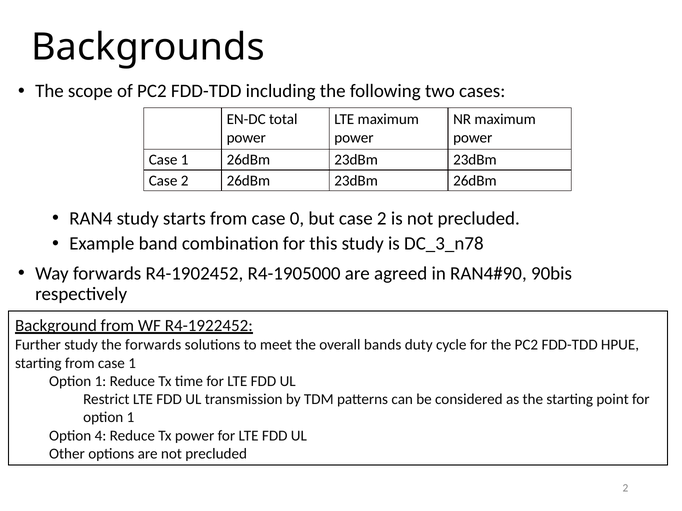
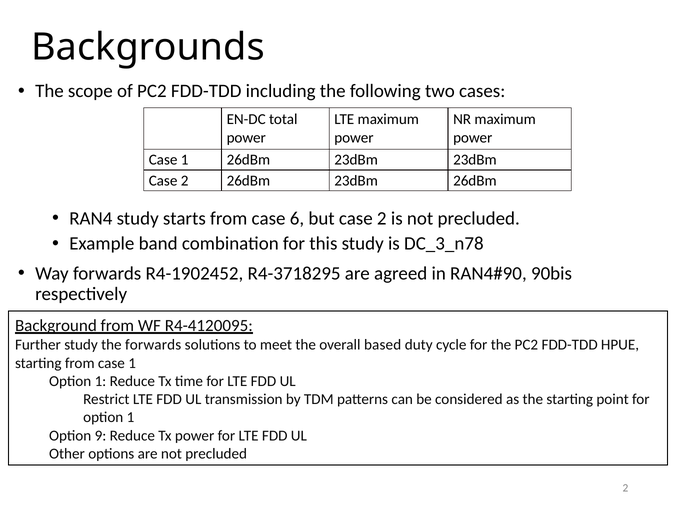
0: 0 -> 6
R4-1905000: R4-1905000 -> R4-3718295
R4-1922452: R4-1922452 -> R4-4120095
bands: bands -> based
4: 4 -> 9
